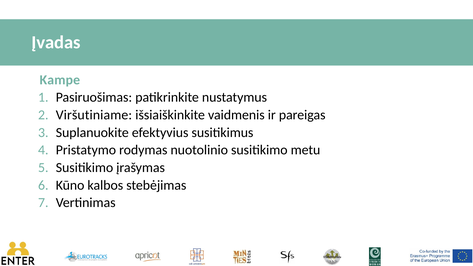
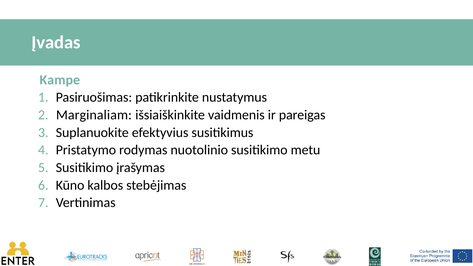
Viršutiniame: Viršutiniame -> Marginaliam
